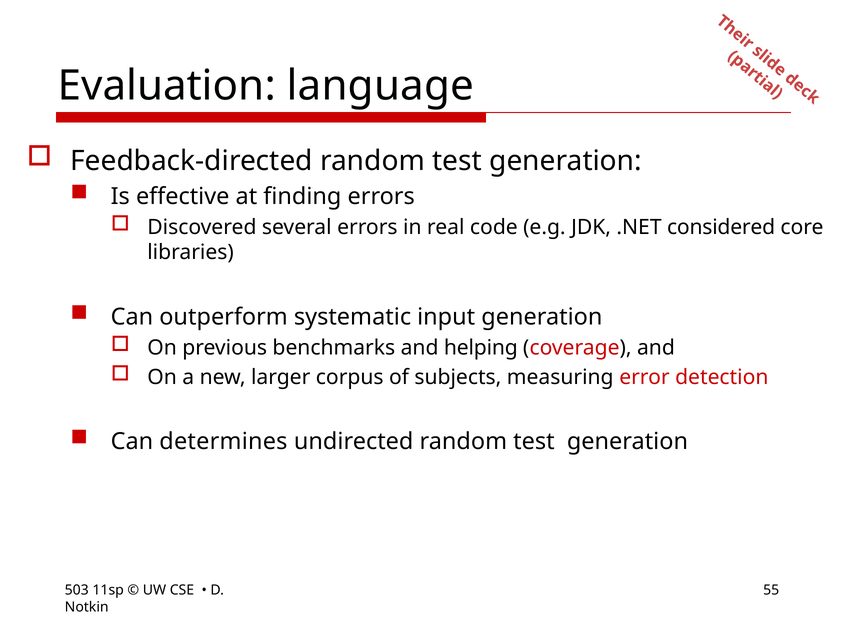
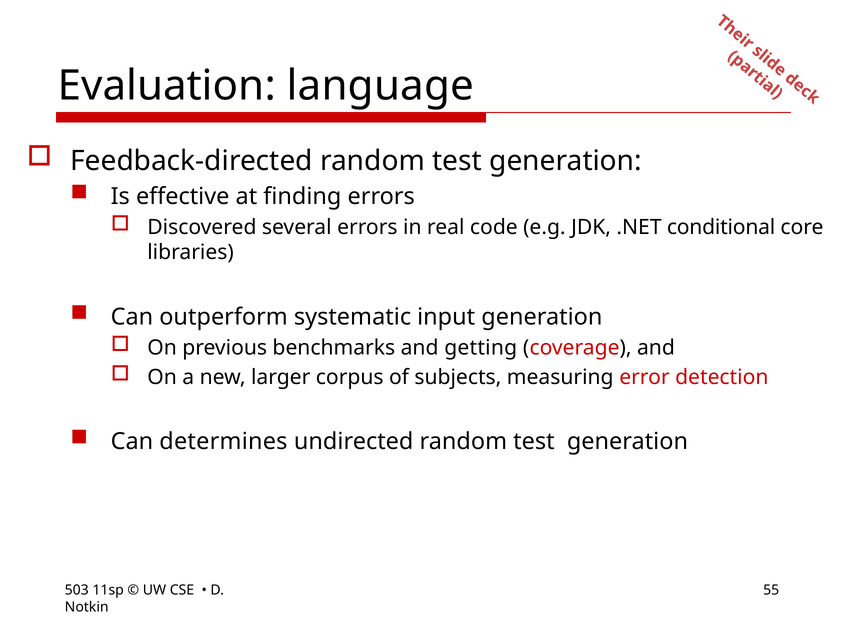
considered: considered -> conditional
helping: helping -> getting
